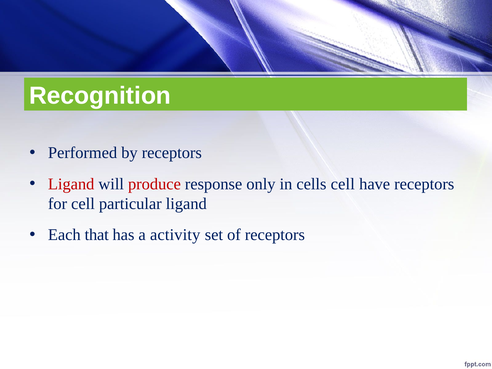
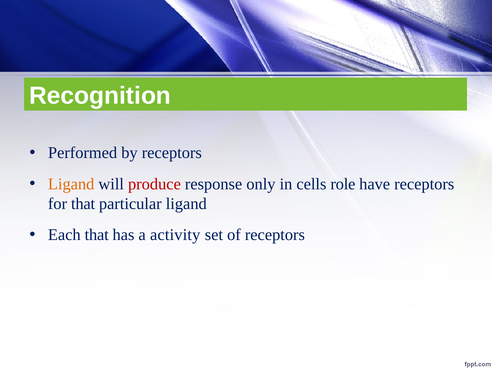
Ligand at (71, 184) colour: red -> orange
cells cell: cell -> role
for cell: cell -> that
